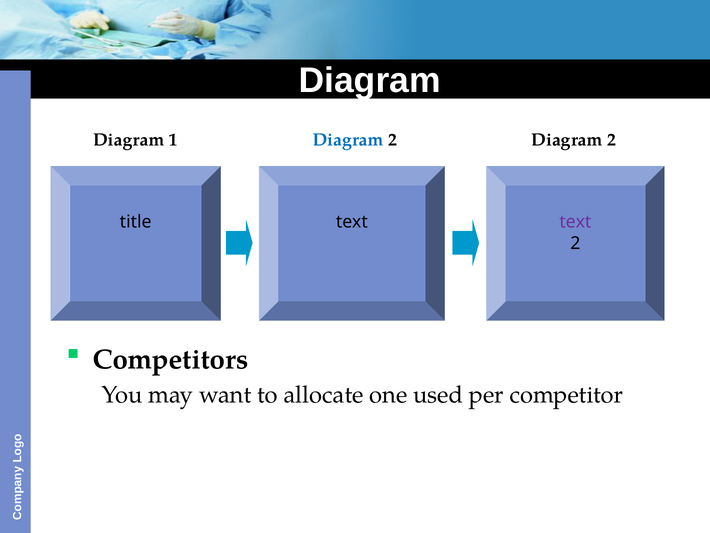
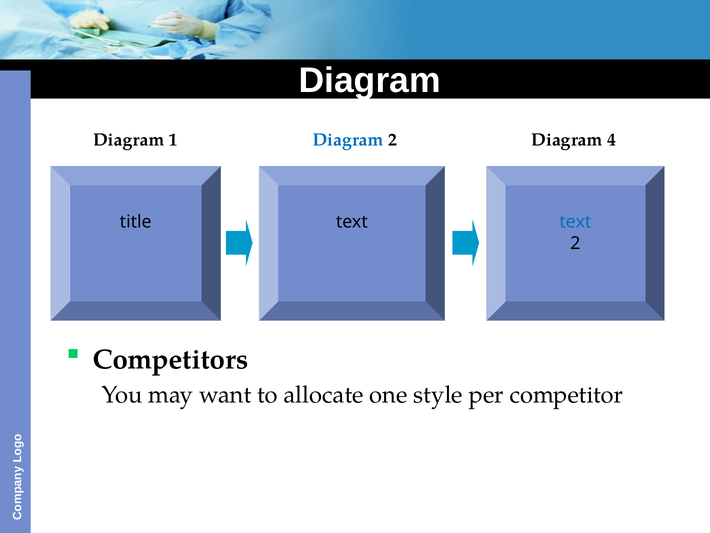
2 Diagram 2: 2 -> 4
text at (575, 222) colour: purple -> blue
used: used -> style
